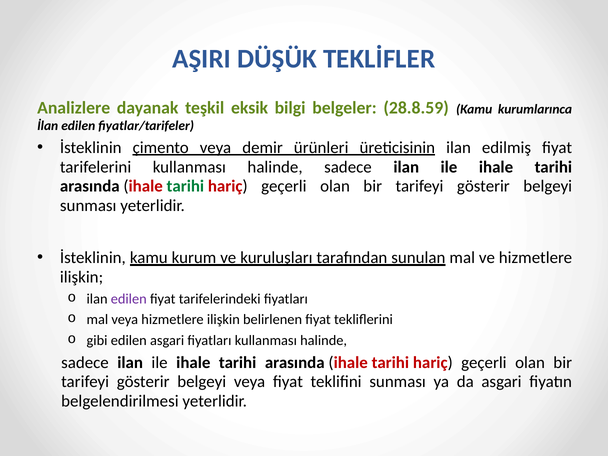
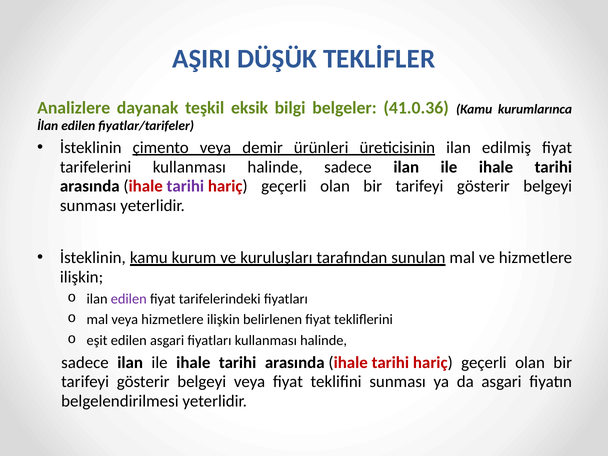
28.8.59: 28.8.59 -> 41.0.36
tarihi at (185, 186) colour: green -> purple
gibi: gibi -> eşit
